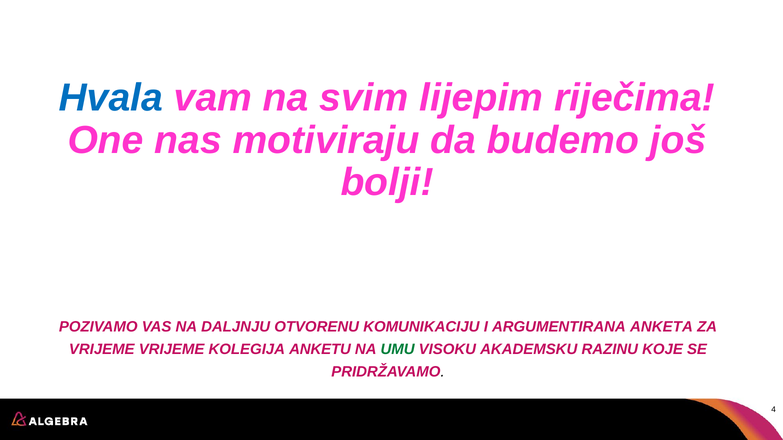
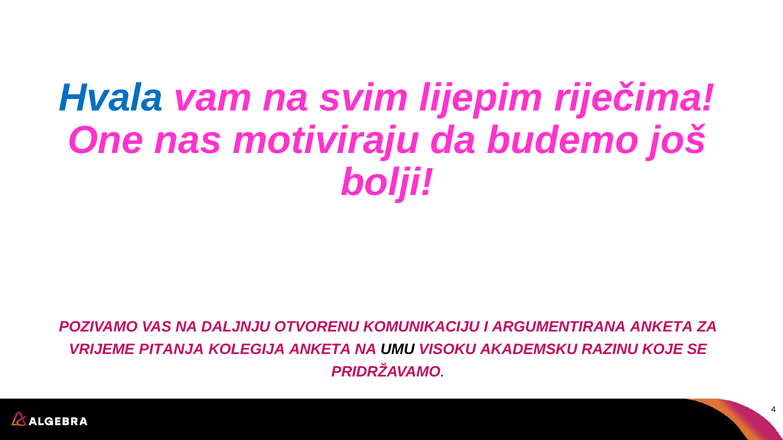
VRIJEME VRIJEME: VRIJEME -> PITANJA
KOLEGIJA ANKETU: ANKETU -> ANKETA
UMU colour: green -> black
